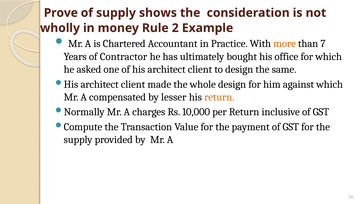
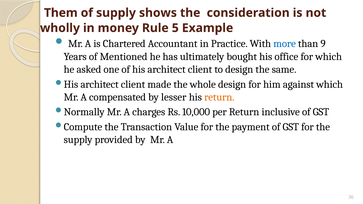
Prove: Prove -> Them
2: 2 -> 5
more colour: orange -> blue
7: 7 -> 9
Contractor: Contractor -> Mentioned
